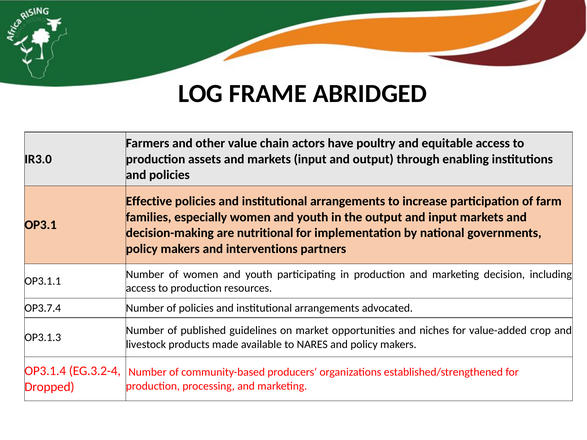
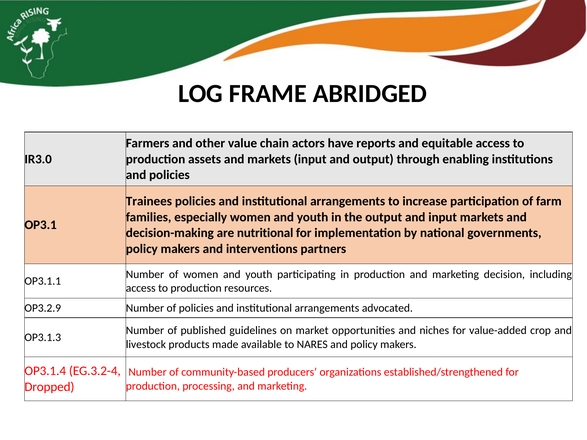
poultry: poultry -> reports
Effective: Effective -> Trainees
OP3.7.4: OP3.7.4 -> OP3.2.9
